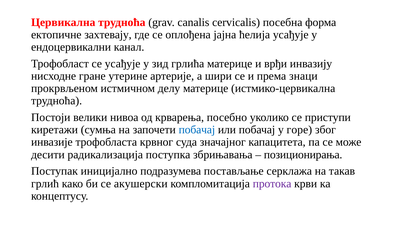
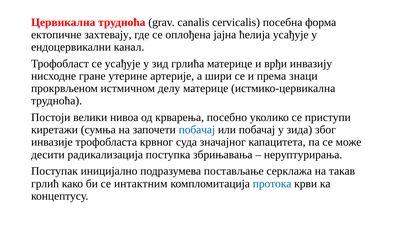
горе: горе -> зида
позиционирања: позиционирања -> неруптурирања
акушерски: акушерски -> интактним
протока colour: purple -> blue
